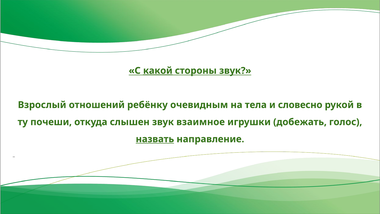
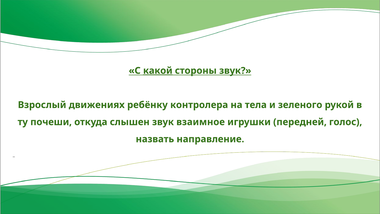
отношений: отношений -> движениях
очевидным: очевидным -> контролера
словесно: словесно -> зеленого
добежать: добежать -> передней
назвать underline: present -> none
